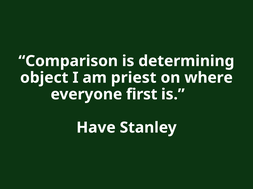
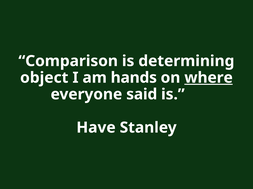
priest: priest -> hands
where underline: none -> present
first: first -> said
